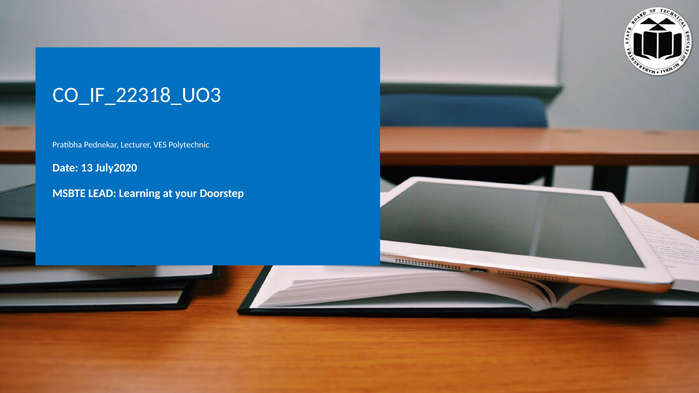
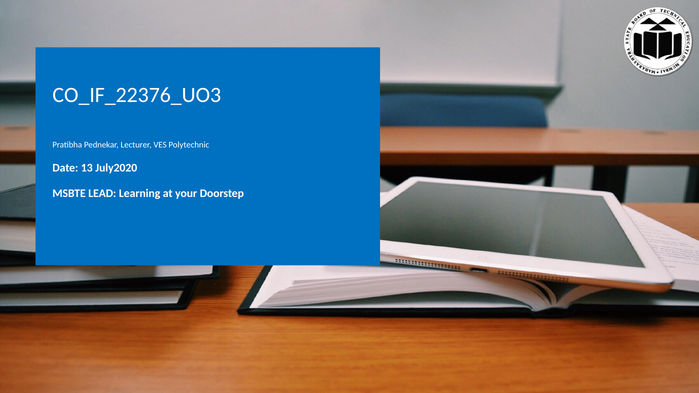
CO_IF_22318_UO3: CO_IF_22318_UO3 -> CO_IF_22376_UO3
